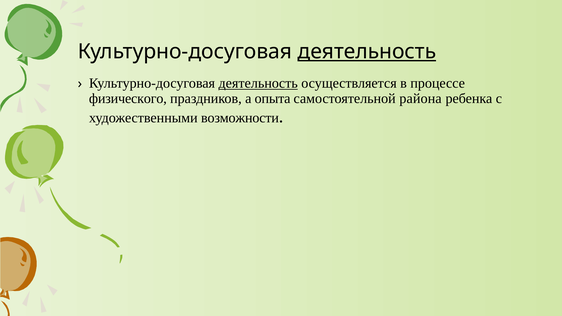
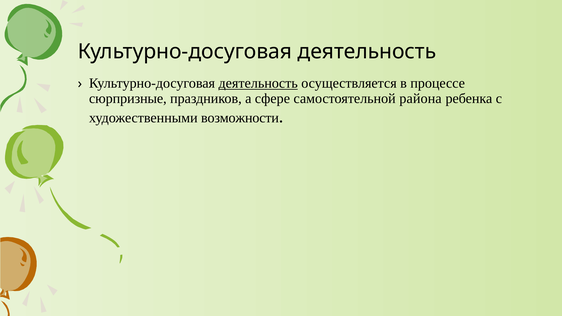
деятельность at (367, 52) underline: present -> none
физического: физического -> сюрпризные
опыта: опыта -> сфере
